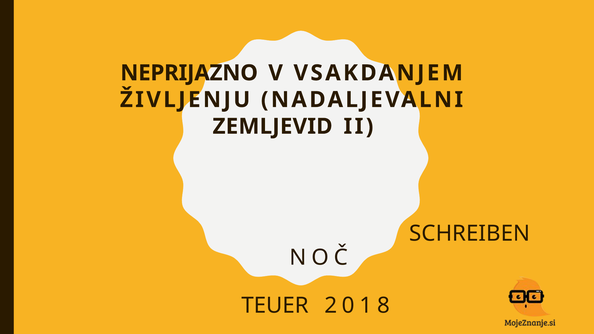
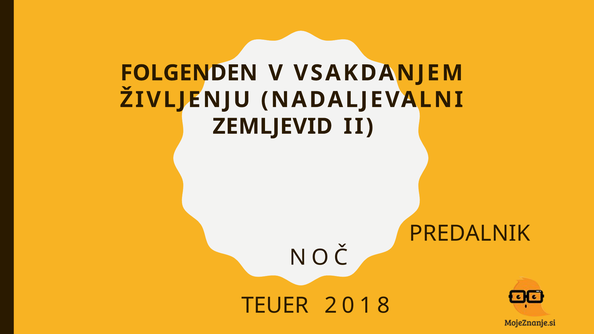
NEPRIJAZNO: NEPRIJAZNO -> FOLGENDEN
SCHREIBEN: SCHREIBEN -> PREDALNIK
